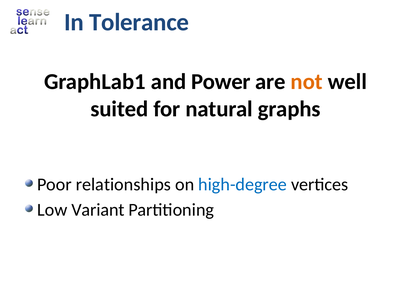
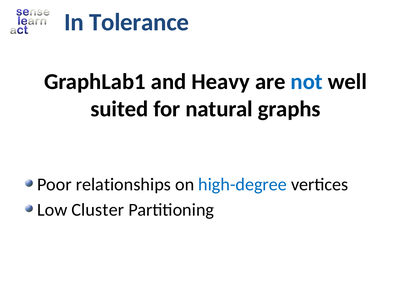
Power: Power -> Heavy
not colour: orange -> blue
Variant: Variant -> Cluster
